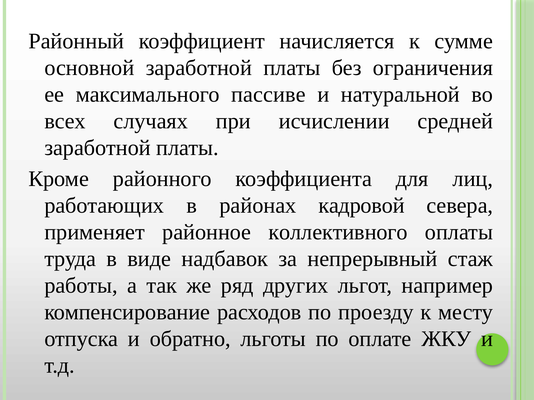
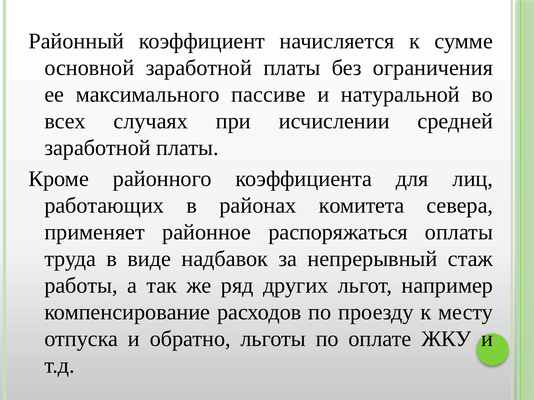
кадровой: кадровой -> комитета
коллективного: коллективного -> распоряжаться
